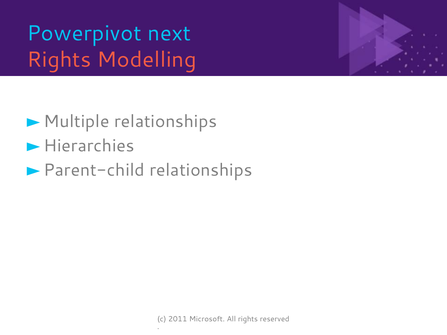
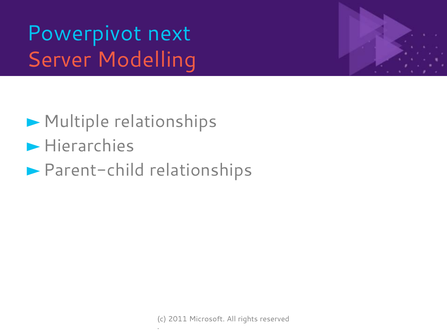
Rights at (59, 60): Rights -> Server
